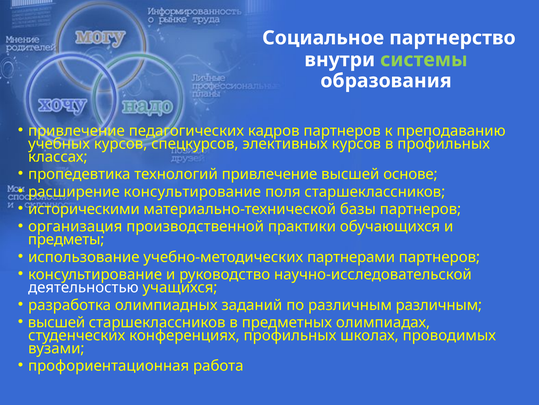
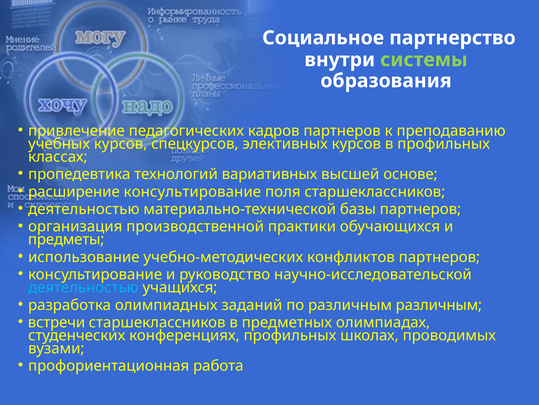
технологий привлечение: привлечение -> вариативных
историческими at (84, 209): историческими -> деятельностью
партнерами: партнерами -> конфликтов
деятельностью at (83, 287) colour: white -> light blue
высшей at (57, 322): высшей -> встречи
